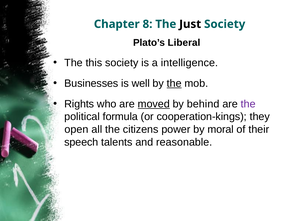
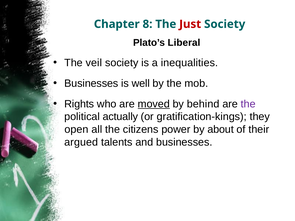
Just colour: black -> red
this: this -> veil
intelligence: intelligence -> inequalities
the at (174, 83) underline: present -> none
formula: formula -> actually
cooperation-kings: cooperation-kings -> gratification-kings
moral: moral -> about
speech: speech -> argued
and reasonable: reasonable -> businesses
